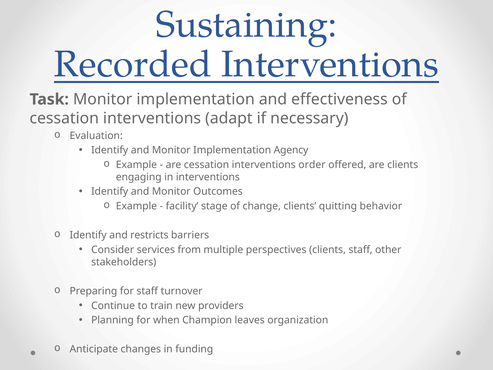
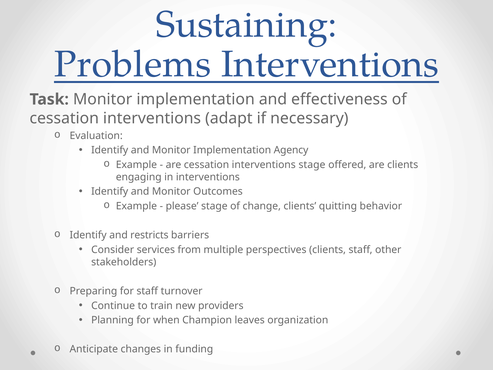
Recorded: Recorded -> Problems
interventions order: order -> stage
facility: facility -> please
